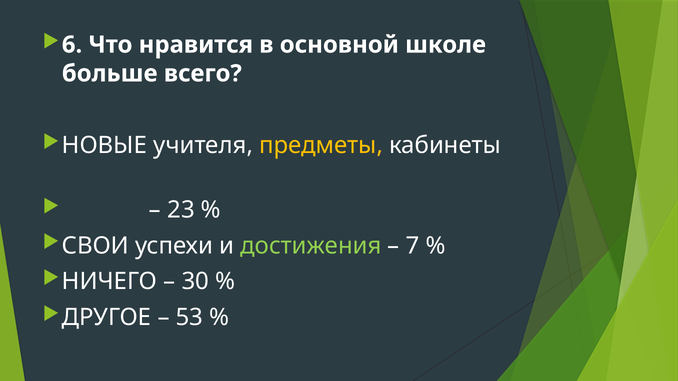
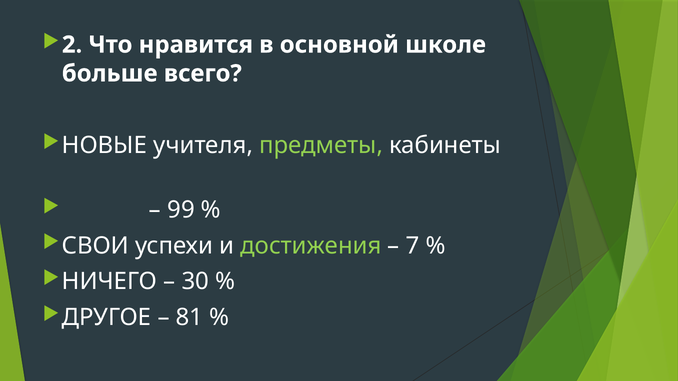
6: 6 -> 2
предметы colour: yellow -> light green
23: 23 -> 99
53: 53 -> 81
